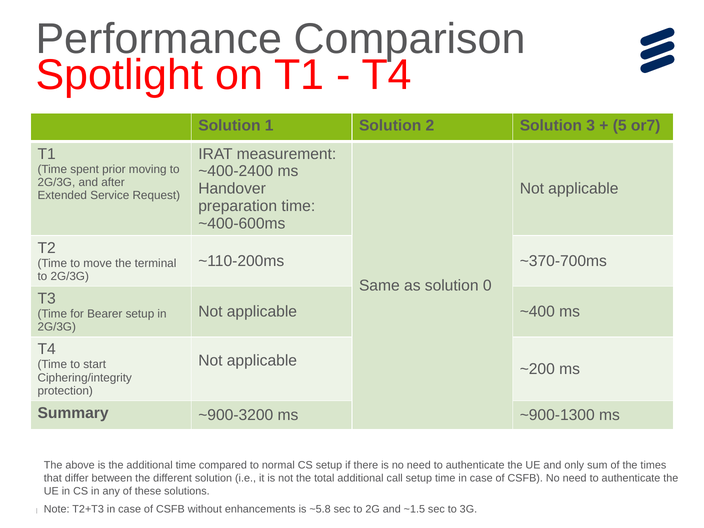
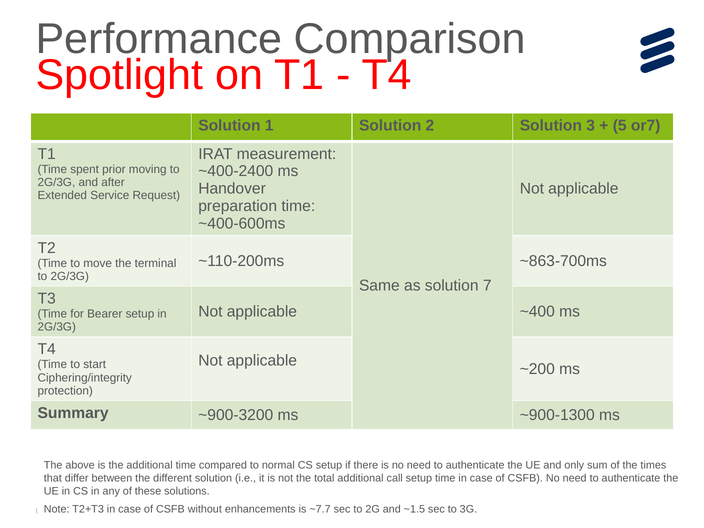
~370-700ms: ~370-700ms -> ~863-700ms
0: 0 -> 7
~5.8: ~5.8 -> ~7.7
